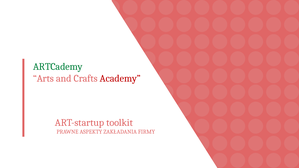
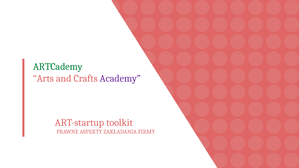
Academy colour: red -> purple
